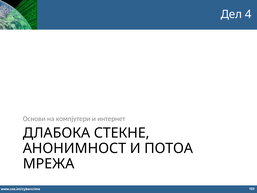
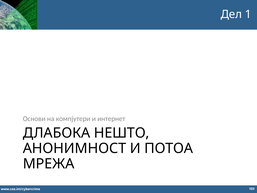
4: 4 -> 1
СТЕКНЕ: СТЕКНЕ -> НЕШТО
